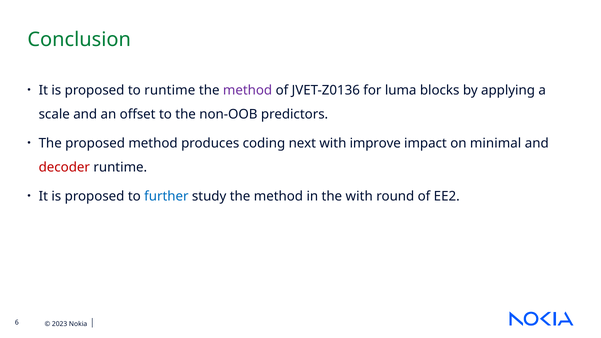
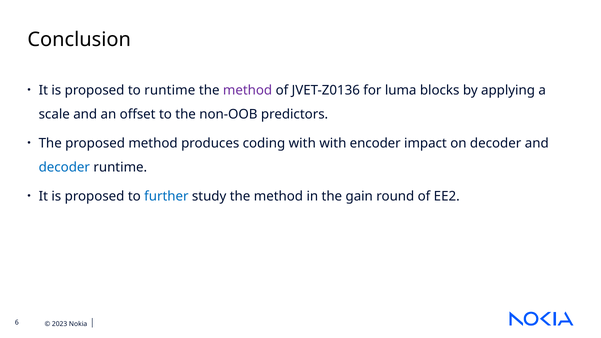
Conclusion colour: green -> black
coding next: next -> with
improve: improve -> encoder
on minimal: minimal -> decoder
decoder at (64, 167) colour: red -> blue
the with: with -> gain
